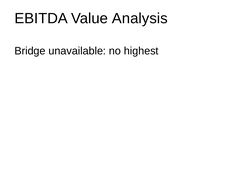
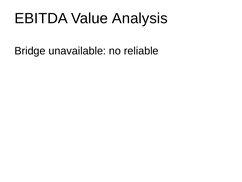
highest: highest -> reliable
